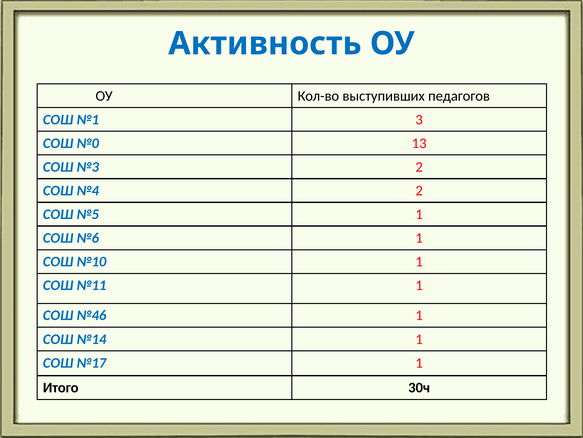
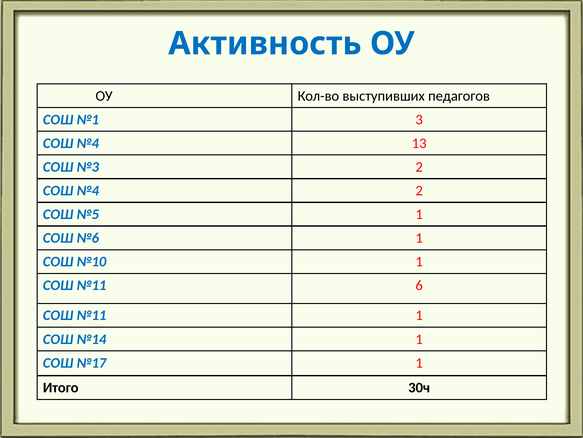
№0 at (88, 143): №0 -> №4
№11 1: 1 -> 6
№46 at (91, 315): №46 -> №11
